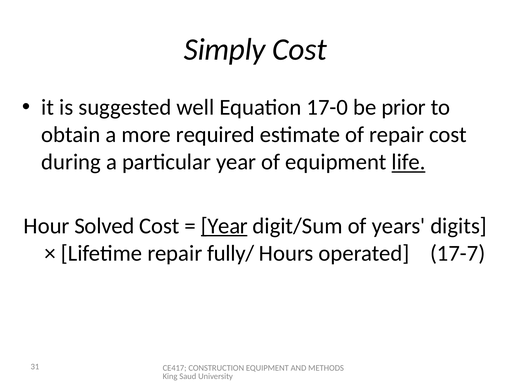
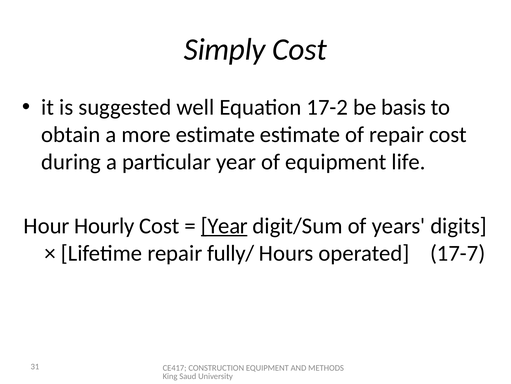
17-0: 17-0 -> 17-2
prior: prior -> basis
more required: required -> estimate
life underline: present -> none
Solved: Solved -> Hourly
